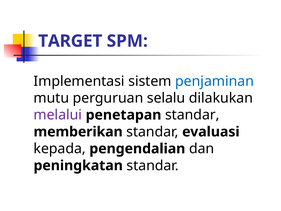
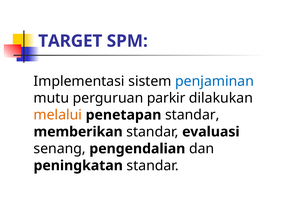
selalu: selalu -> parkir
melalui colour: purple -> orange
kepada: kepada -> senang
